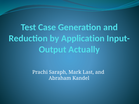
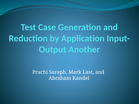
Actually: Actually -> Another
